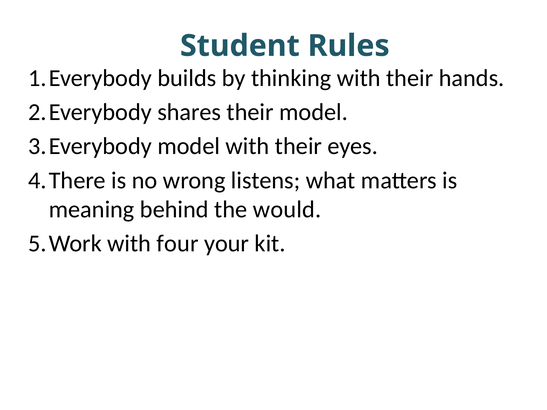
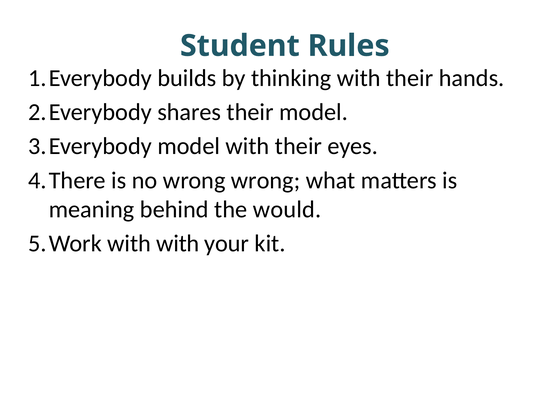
wrong listens: listens -> wrong
with four: four -> with
